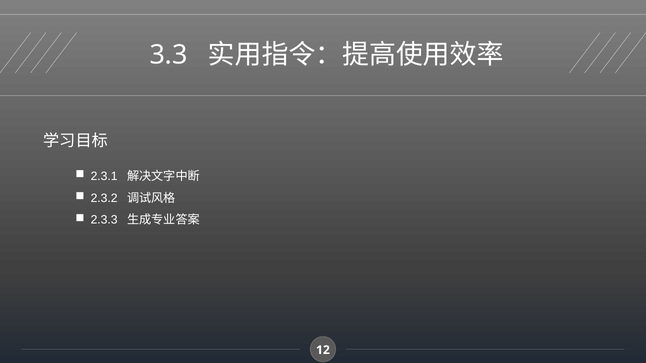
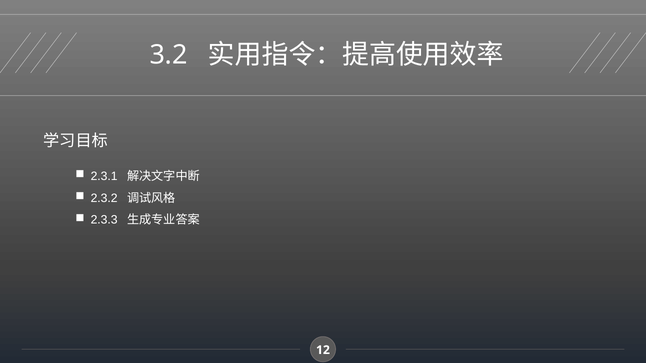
3.3: 3.3 -> 3.2
